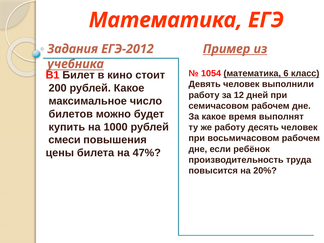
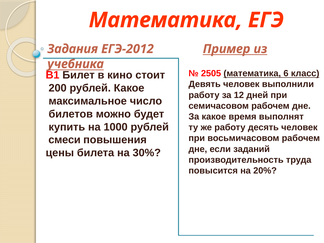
1054: 1054 -> 2505
ребёнок: ребёнок -> заданий
47%: 47% -> 30%
